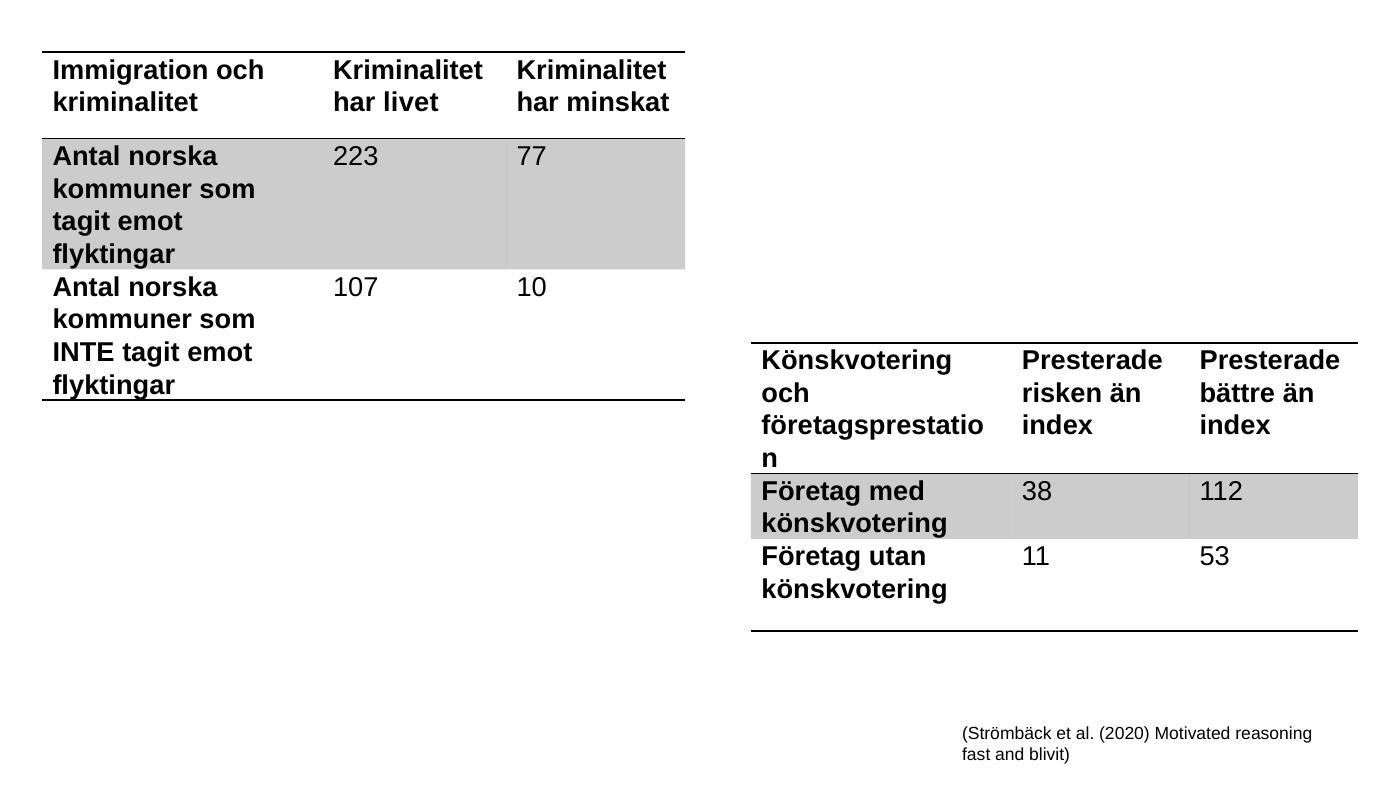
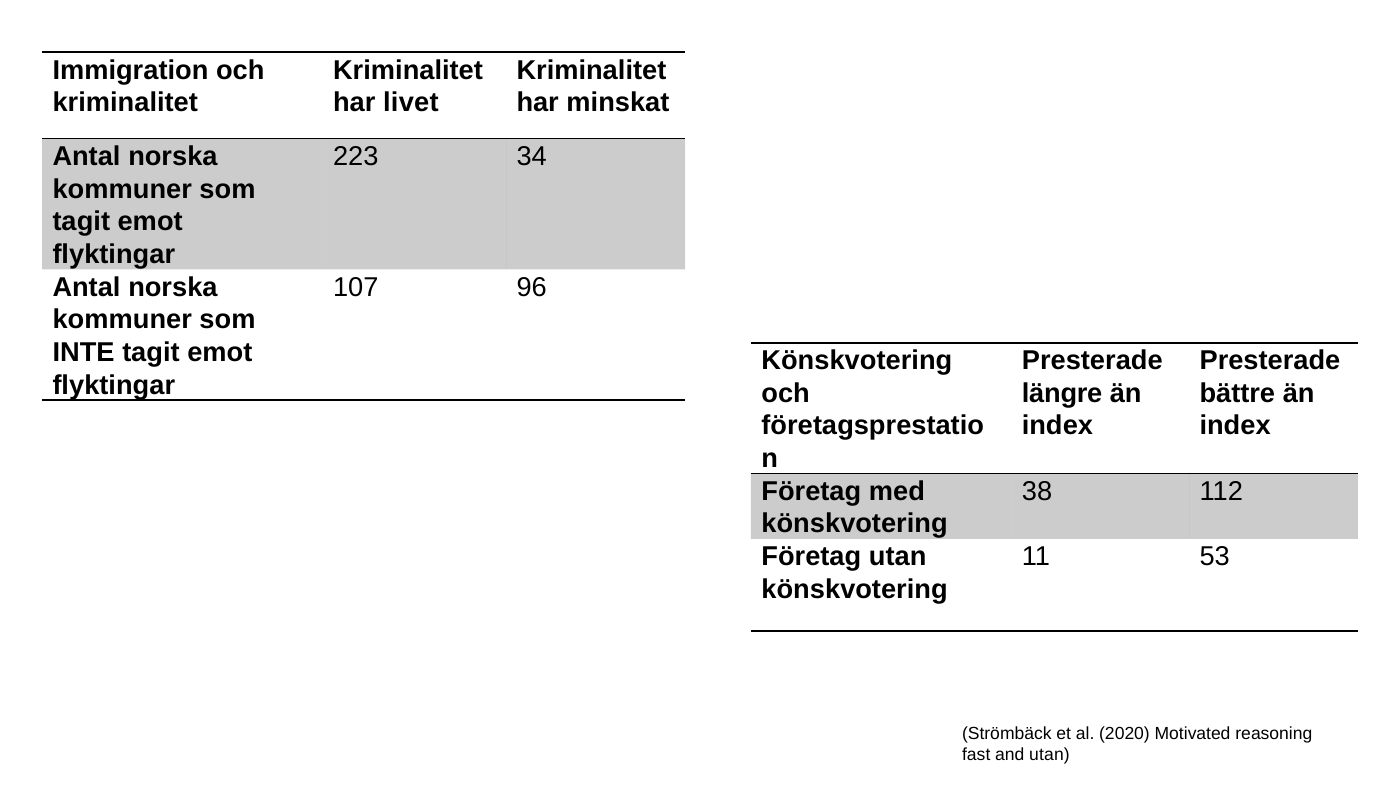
77: 77 -> 34
10: 10 -> 96
risken: risken -> längre
and blivit: blivit -> utan
